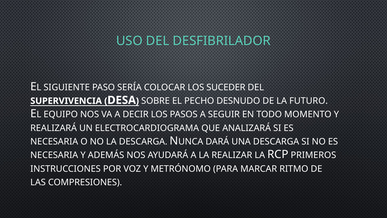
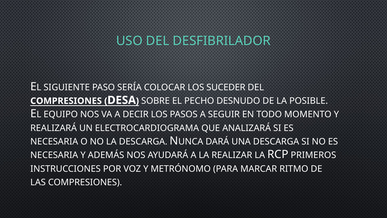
SUPERVIVENCIA at (66, 101): SUPERVIVENCIA -> COMPRESIONES
FUTURO: FUTURO -> POSIBLE
